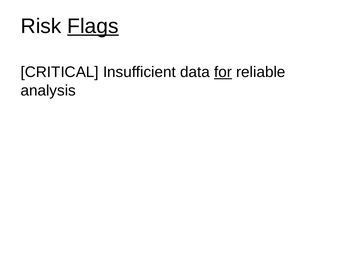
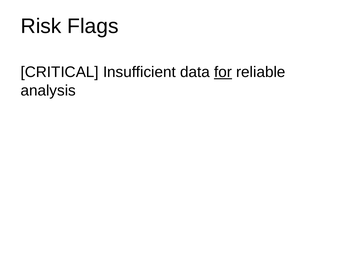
Flags underline: present -> none
